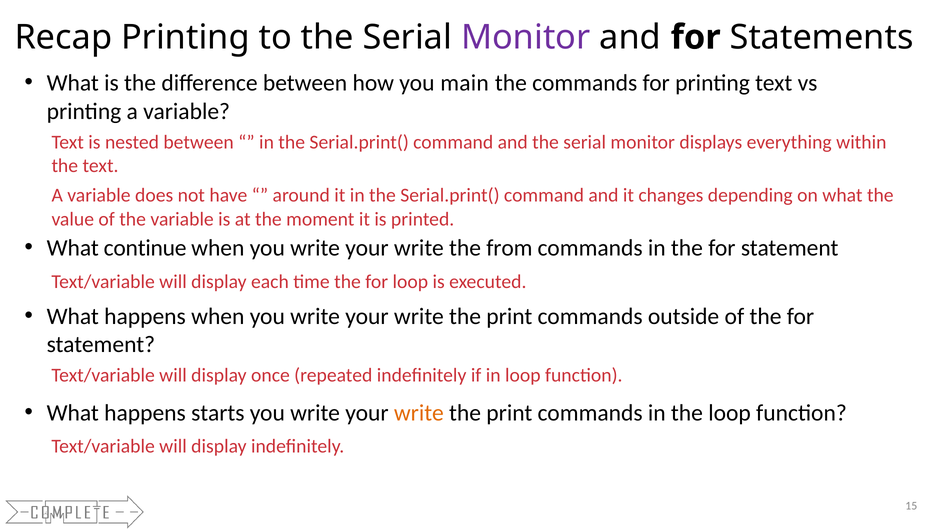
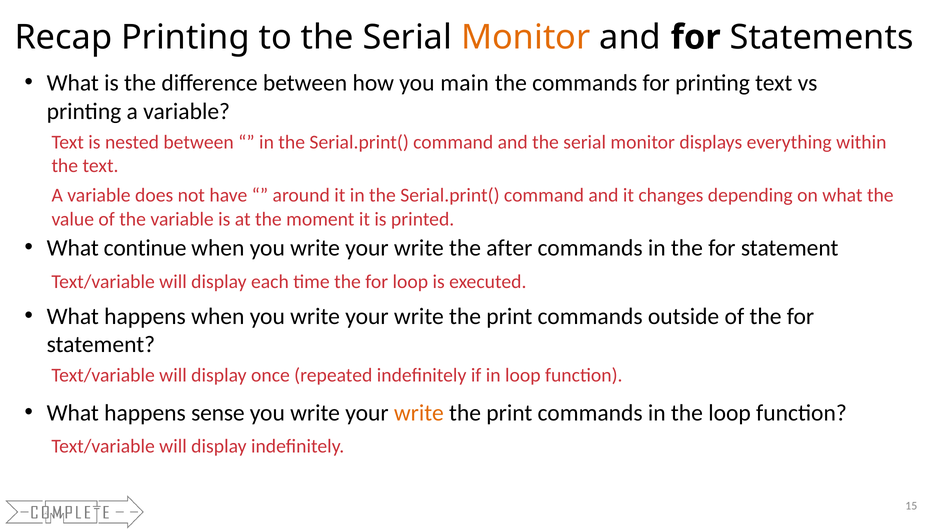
Monitor at (526, 37) colour: purple -> orange
from: from -> after
starts: starts -> sense
